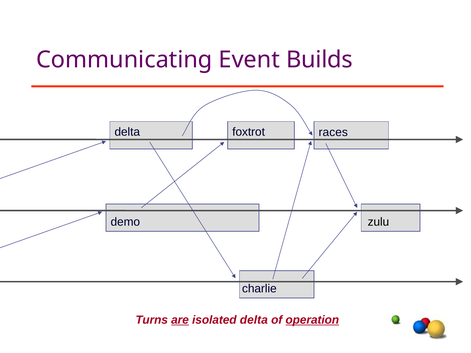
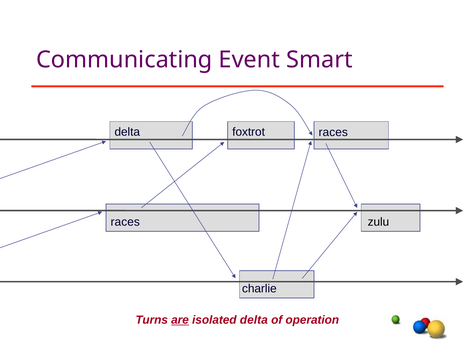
Builds: Builds -> Smart
demo at (125, 222): demo -> races
operation underline: present -> none
